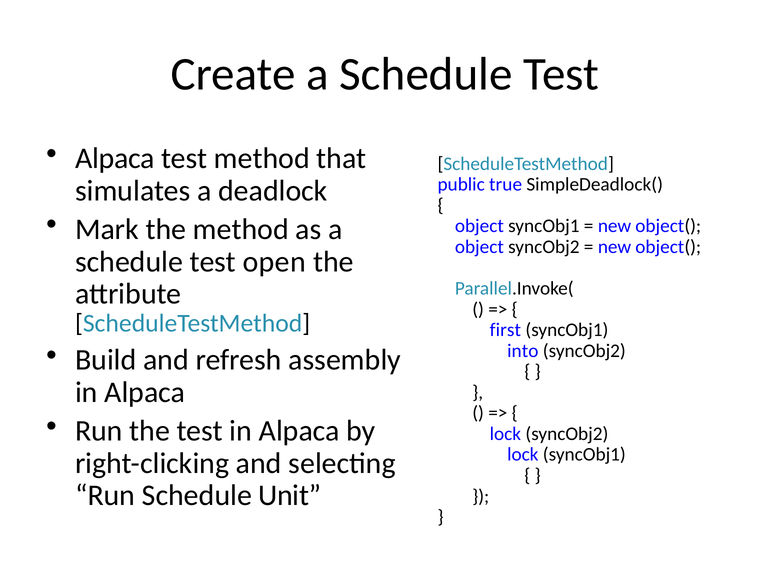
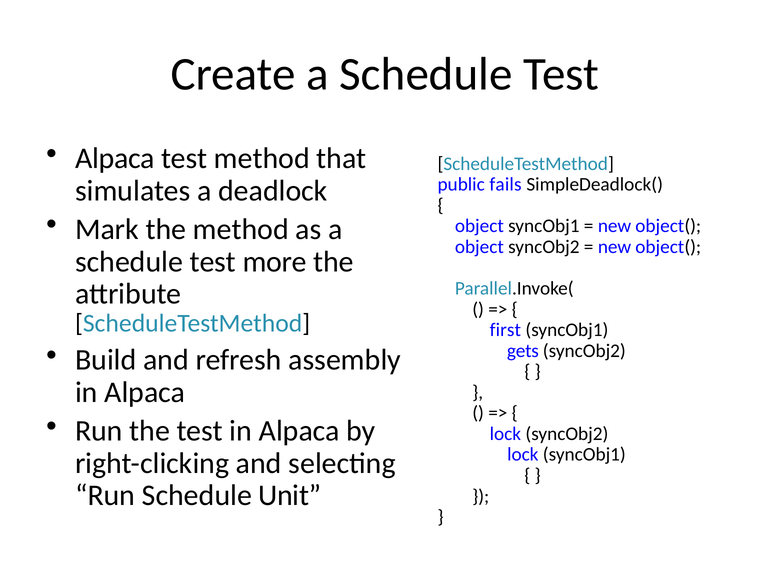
true: true -> fails
open: open -> more
into: into -> gets
